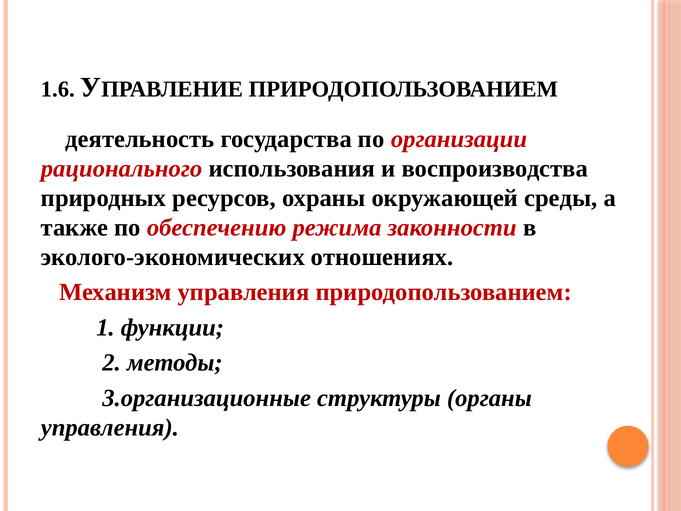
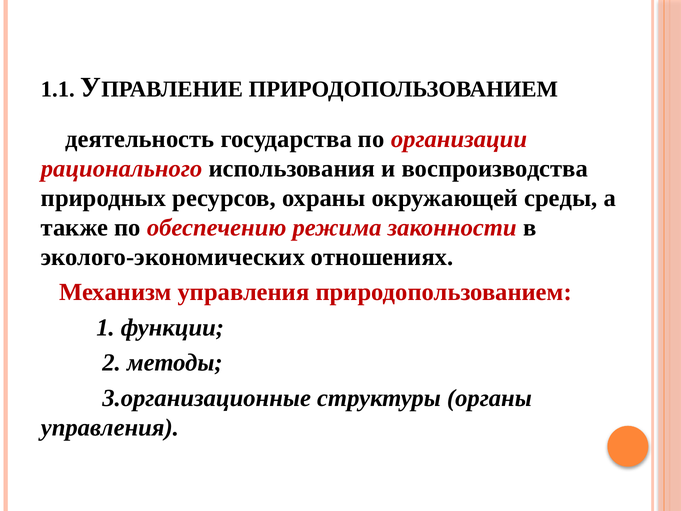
1.6: 1.6 -> 1.1
